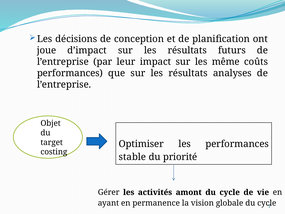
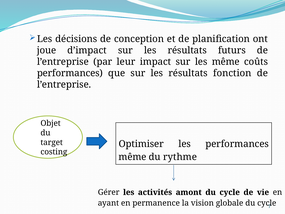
analyses: analyses -> fonction
stable at (132, 157): stable -> même
priorité: priorité -> rythme
